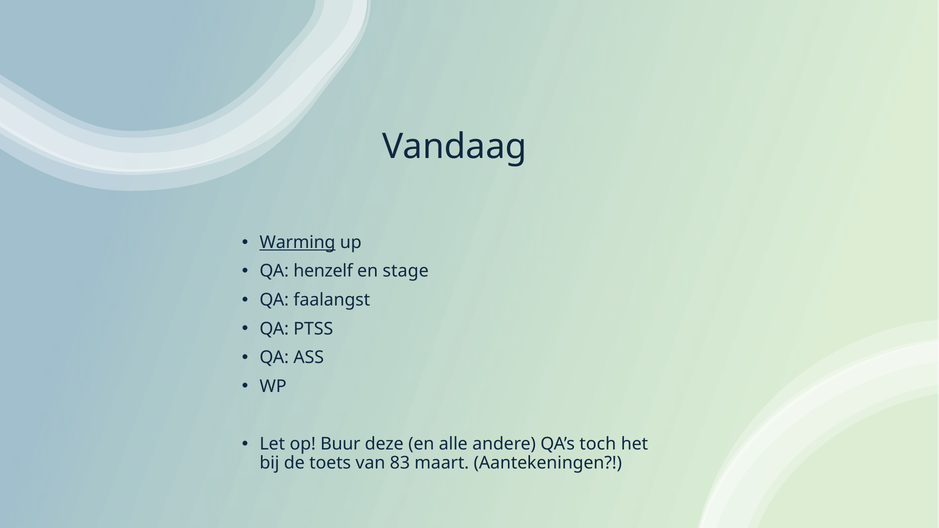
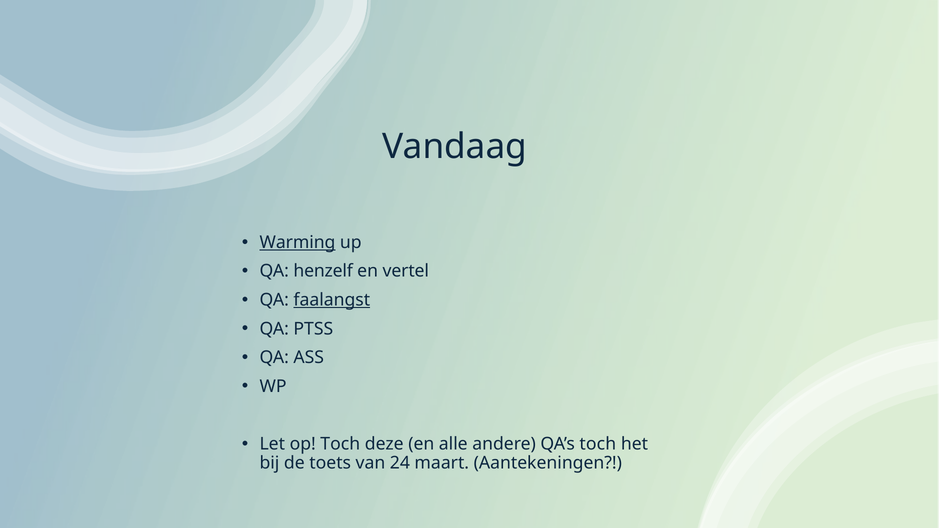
stage: stage -> vertel
faalangst underline: none -> present
op Buur: Buur -> Toch
83: 83 -> 24
